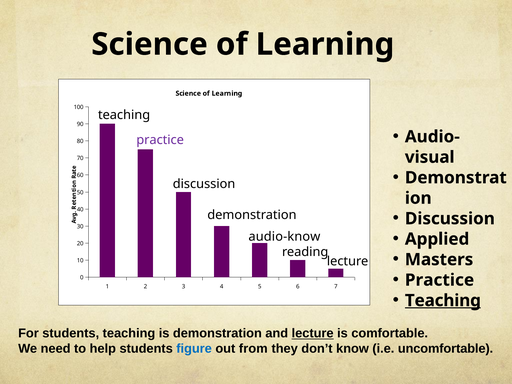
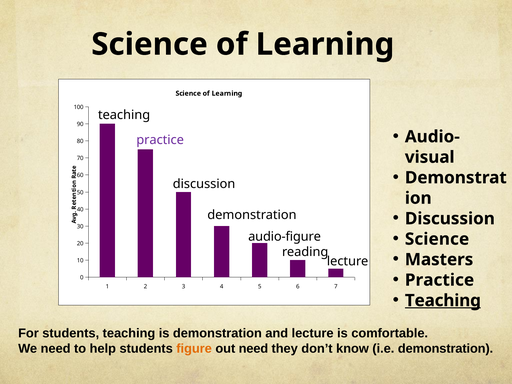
Applied at (437, 239): Applied -> Science
audio-know: audio-know -> audio-figure
lecture at (313, 333) underline: present -> none
figure colour: blue -> orange
out from: from -> need
i.e uncomfortable: uncomfortable -> demonstration
